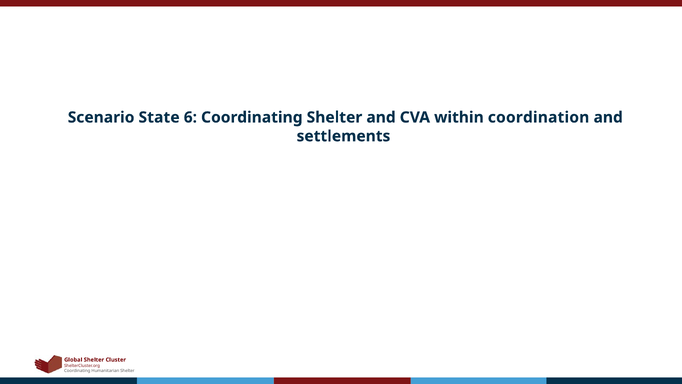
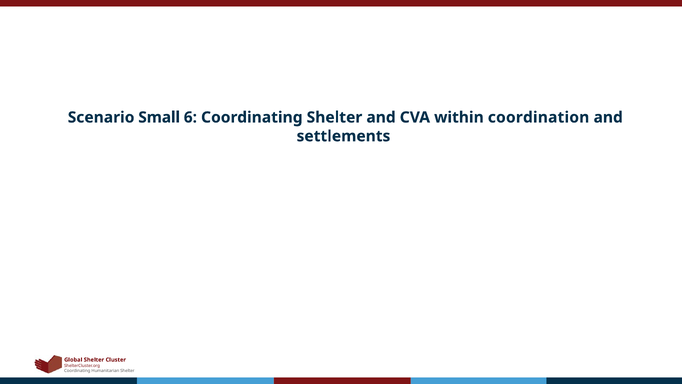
State: State -> Small
